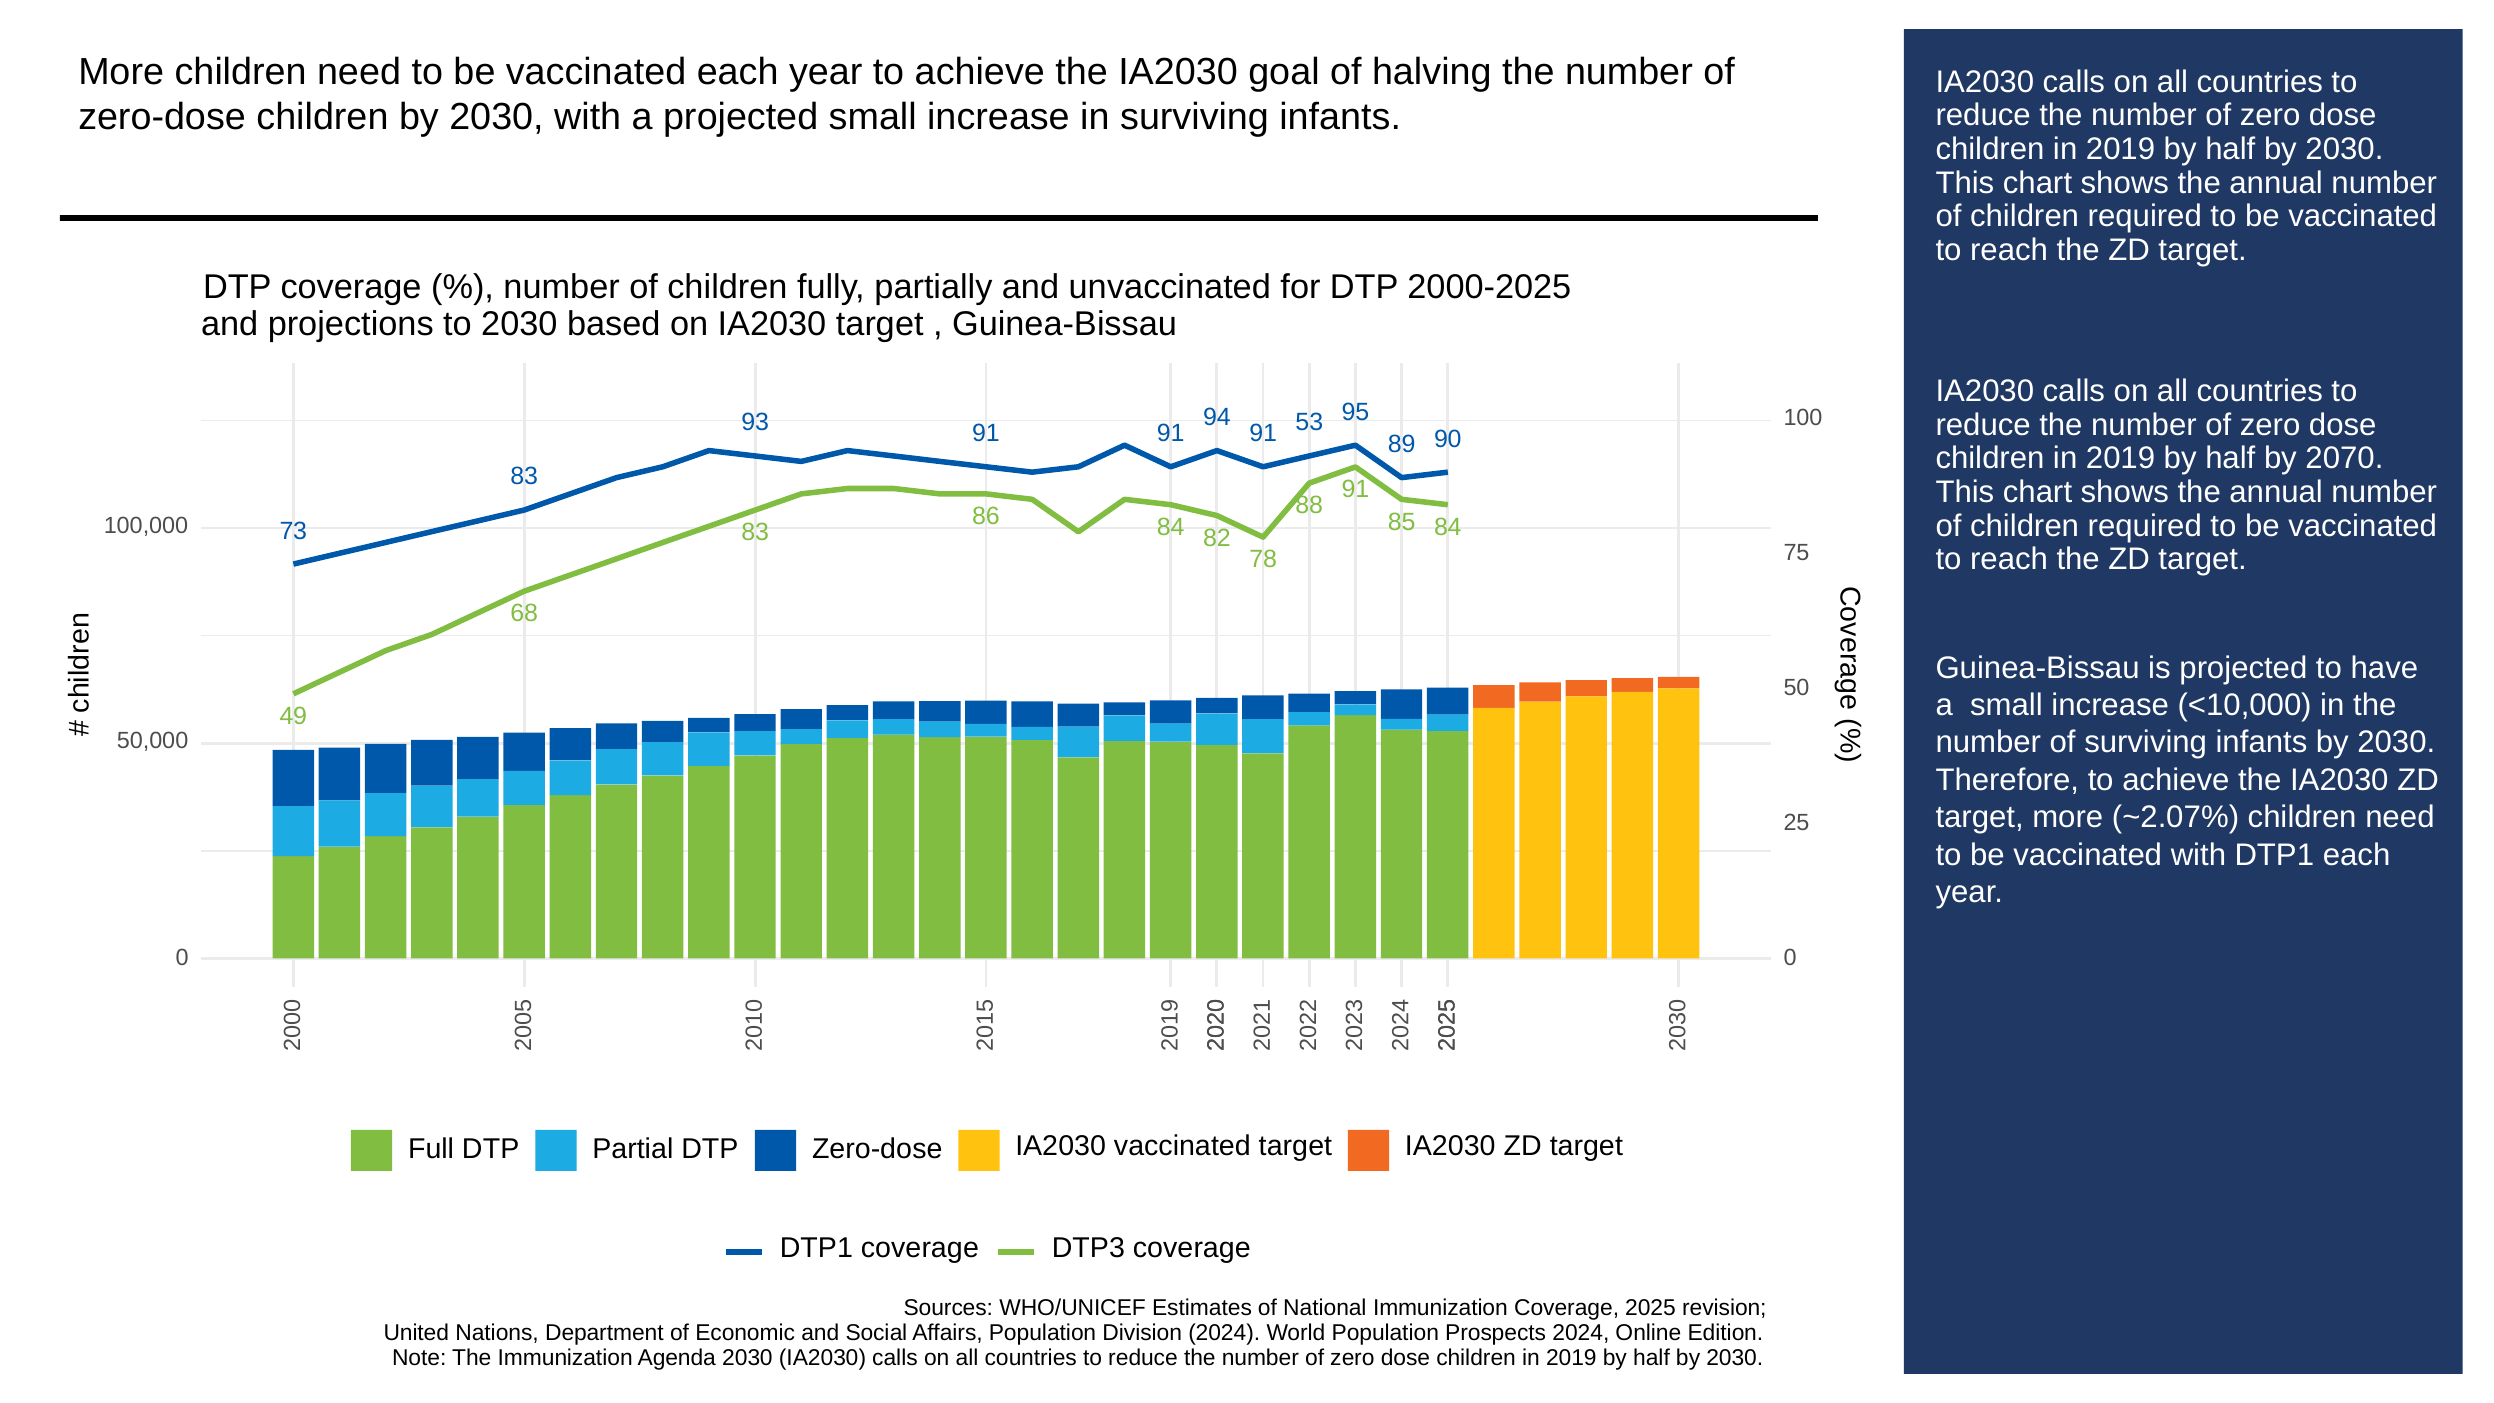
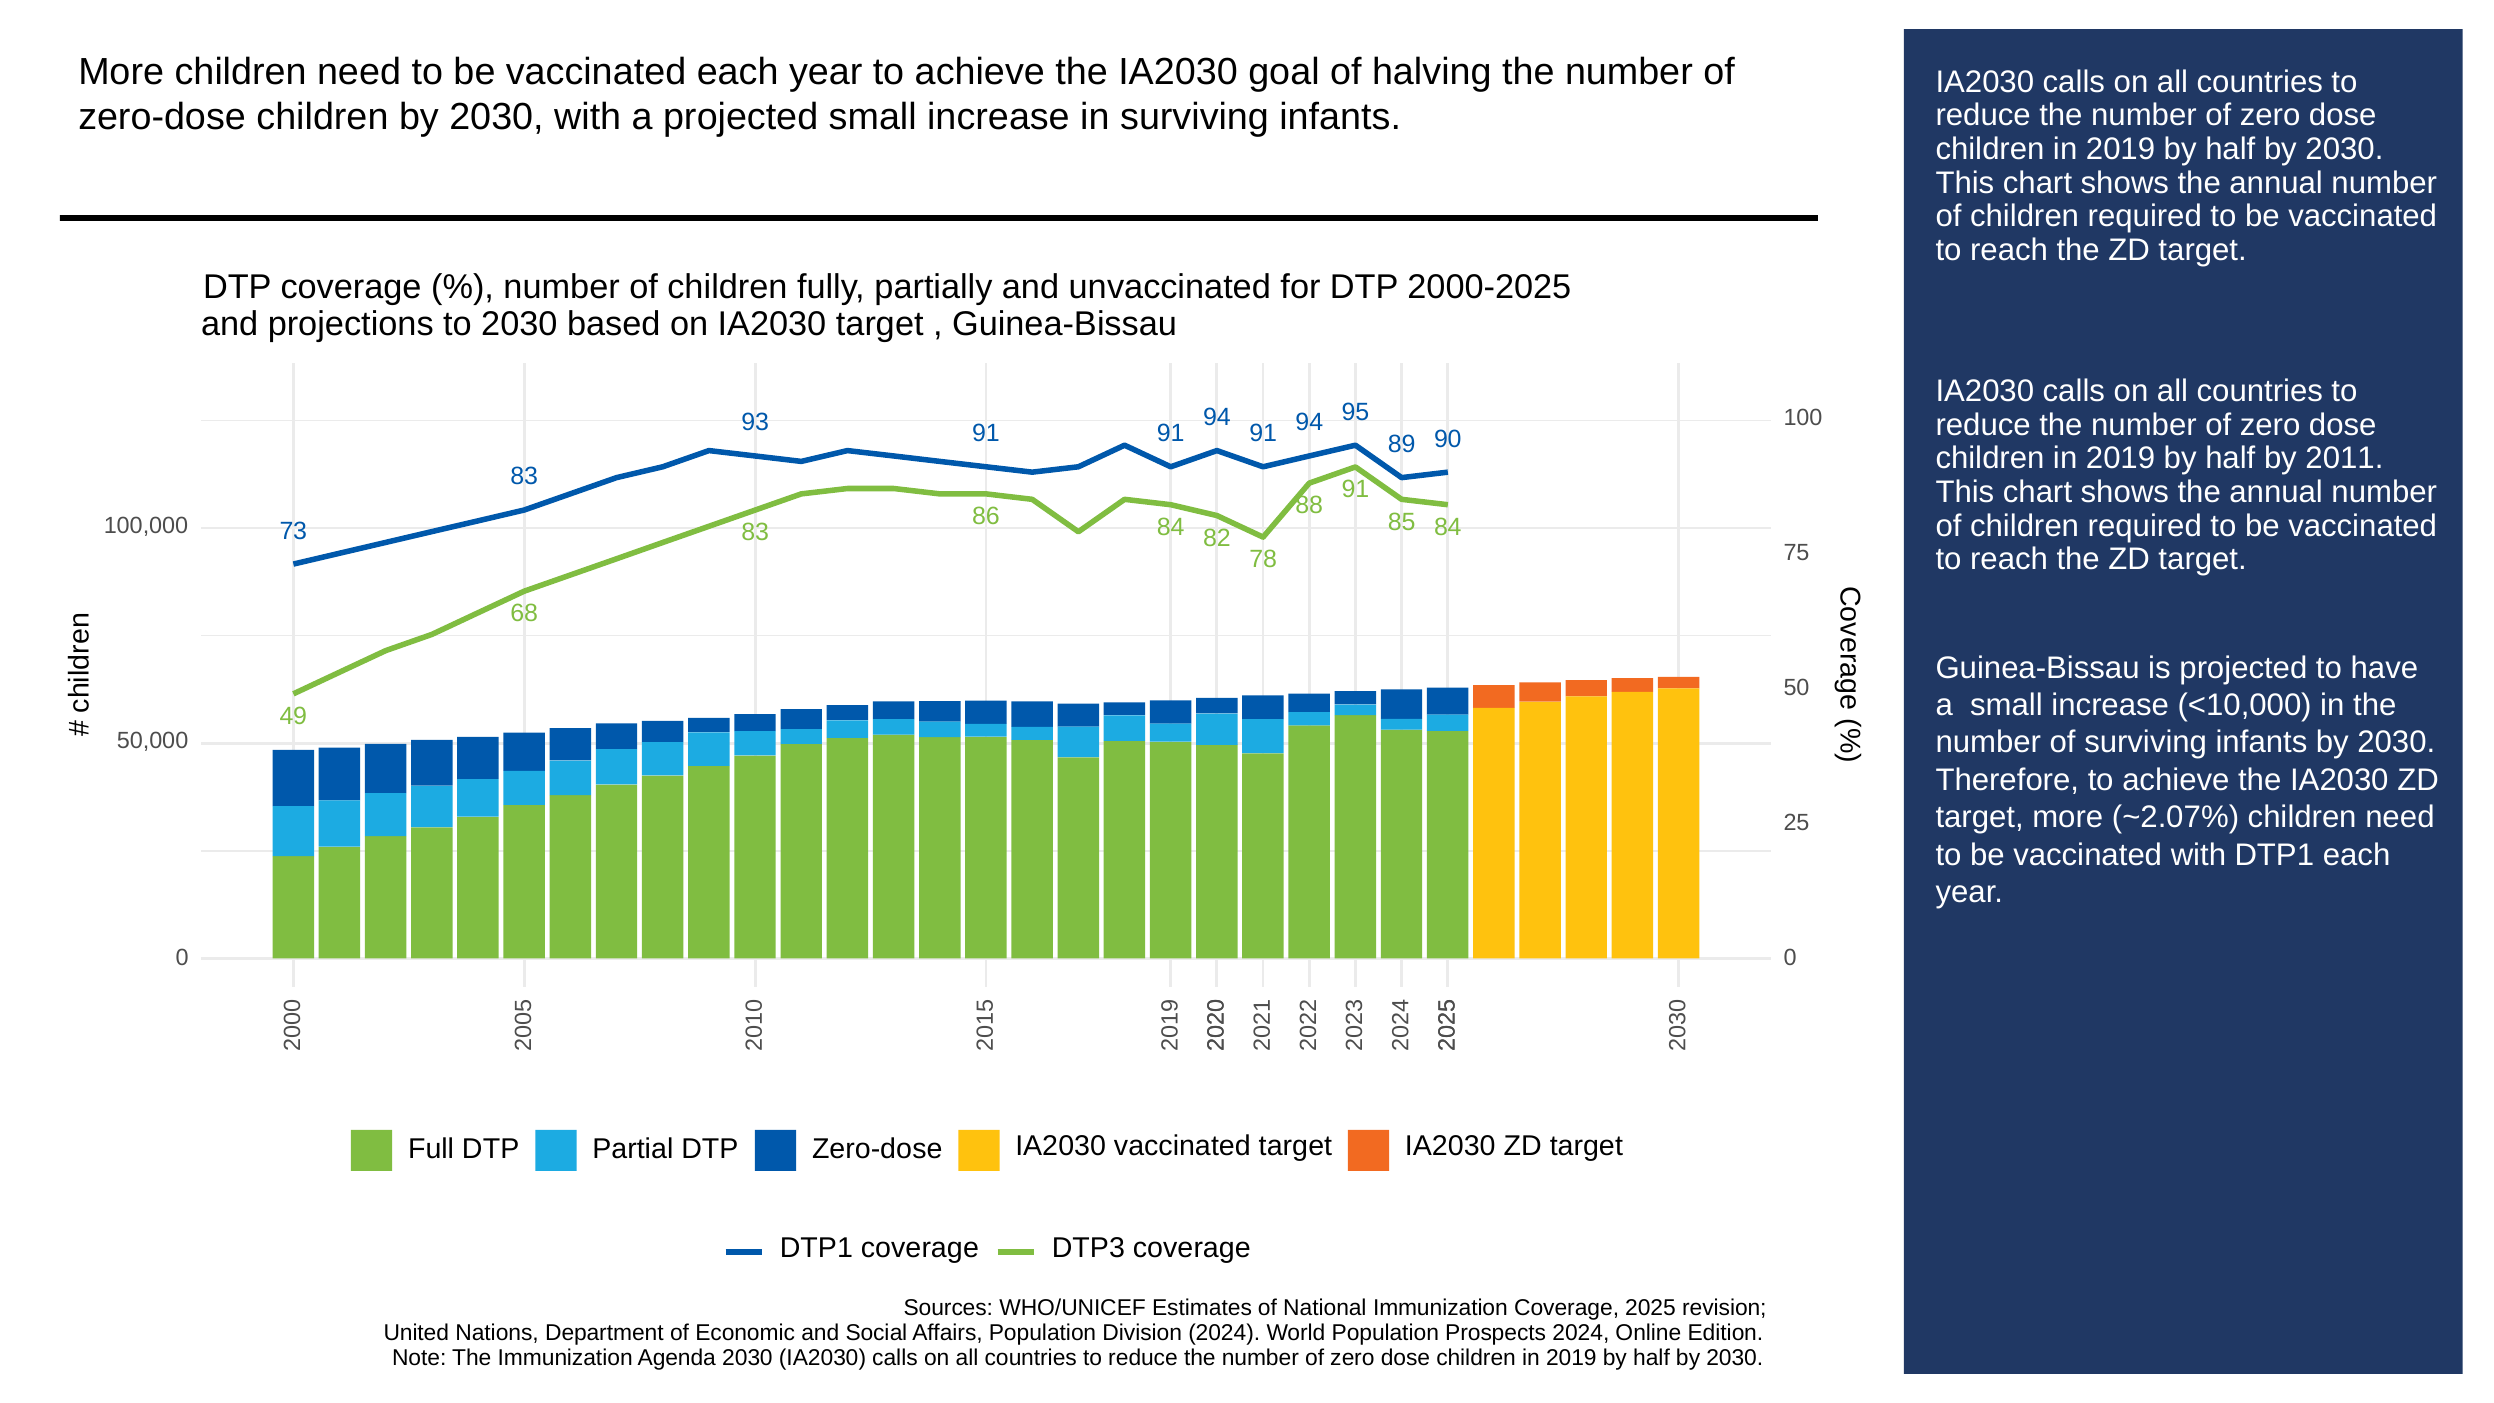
53 at (1309, 423): 53 -> 94
2070: 2070 -> 2011
